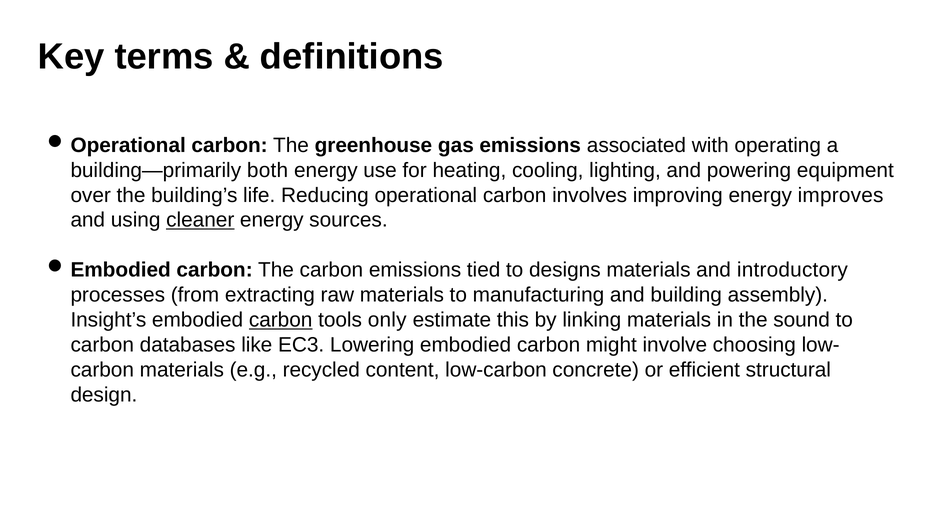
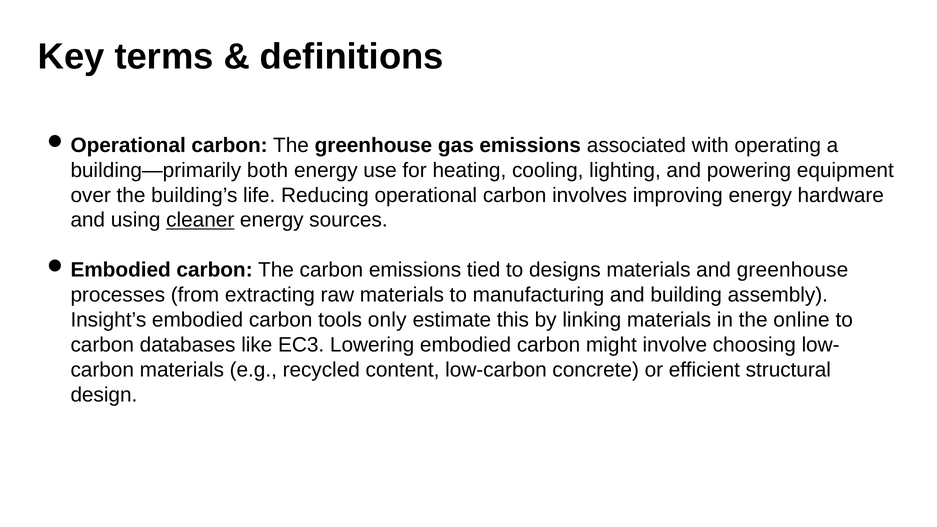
improves: improves -> hardware
and introductory: introductory -> greenhouse
carbon at (281, 320) underline: present -> none
sound: sound -> online
